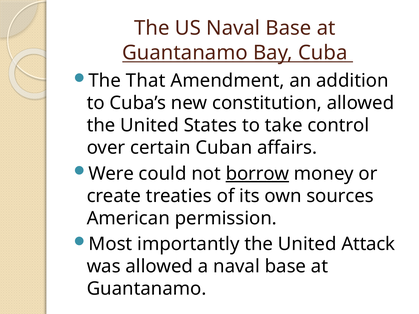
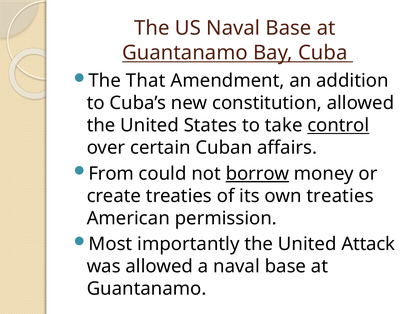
control underline: none -> present
Were: Were -> From
own sources: sources -> treaties
